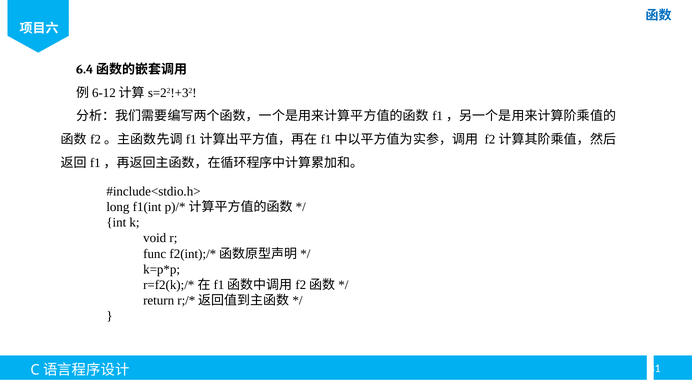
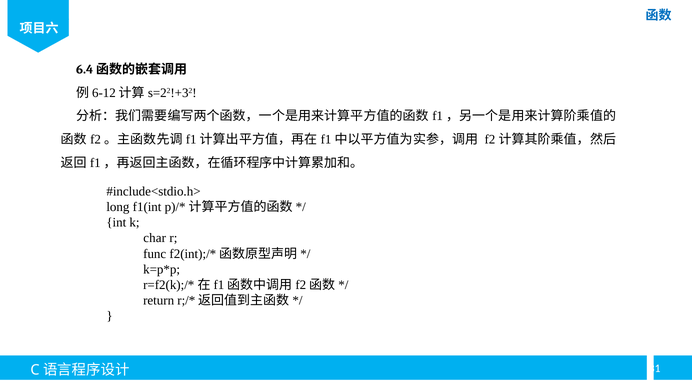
void: void -> char
